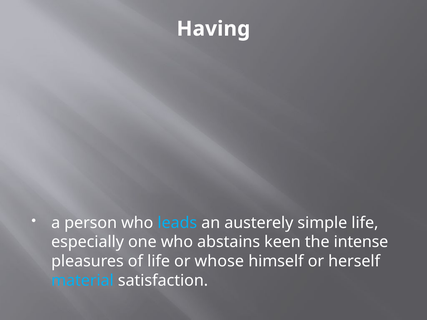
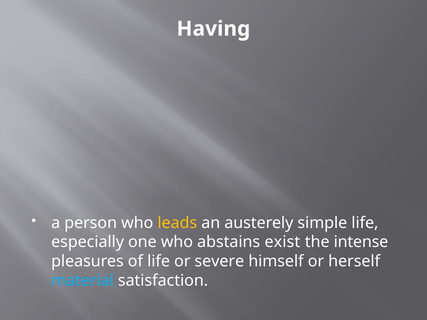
leads colour: light blue -> yellow
keen: keen -> exist
whose: whose -> severe
